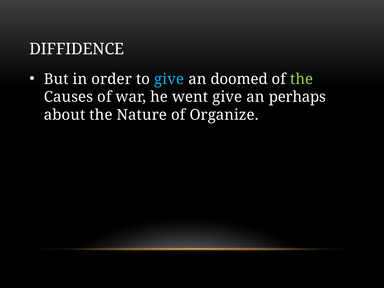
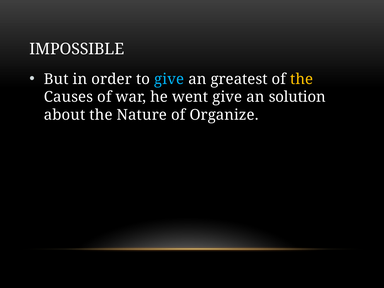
DIFFIDENCE: DIFFIDENCE -> IMPOSSIBLE
doomed: doomed -> greatest
the at (302, 79) colour: light green -> yellow
perhaps: perhaps -> solution
